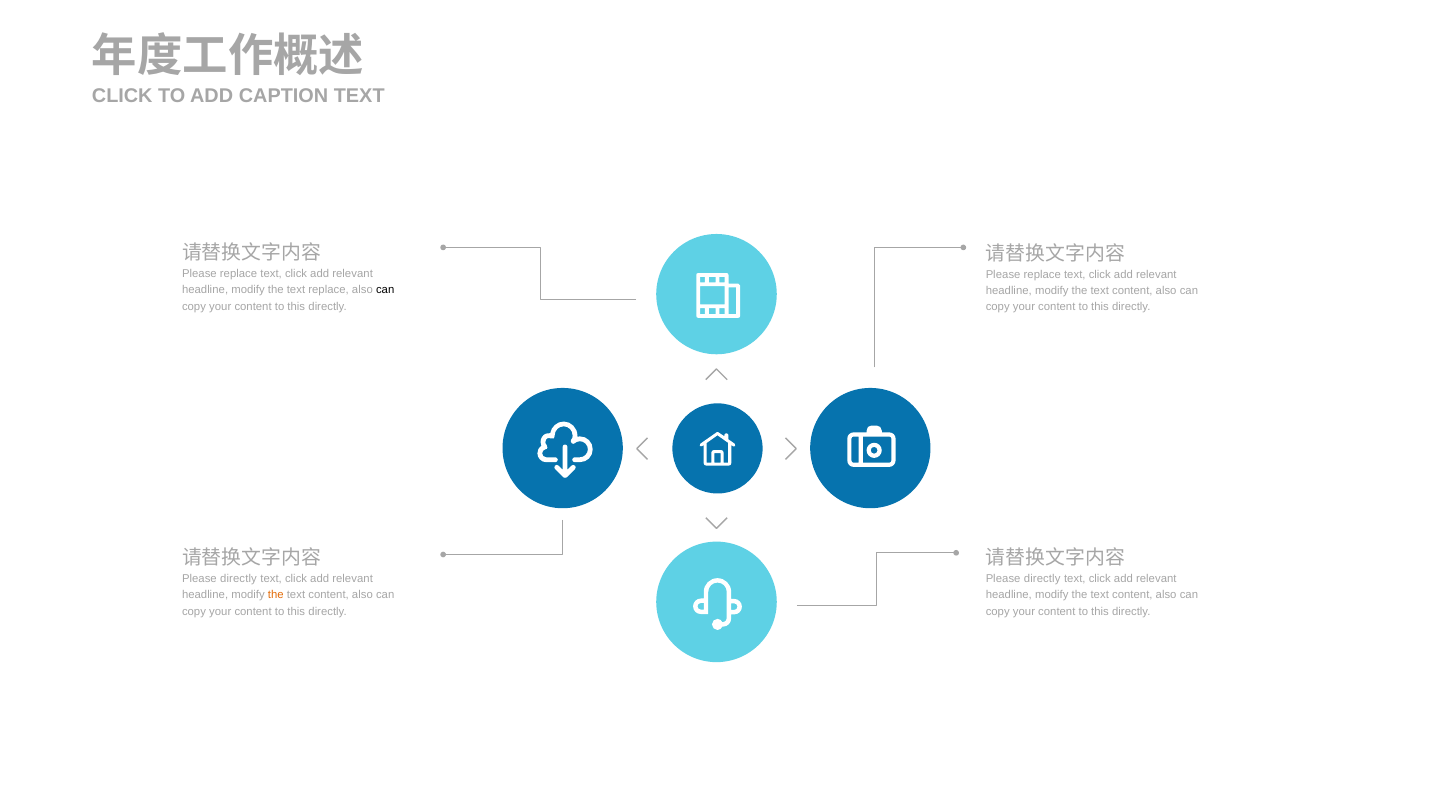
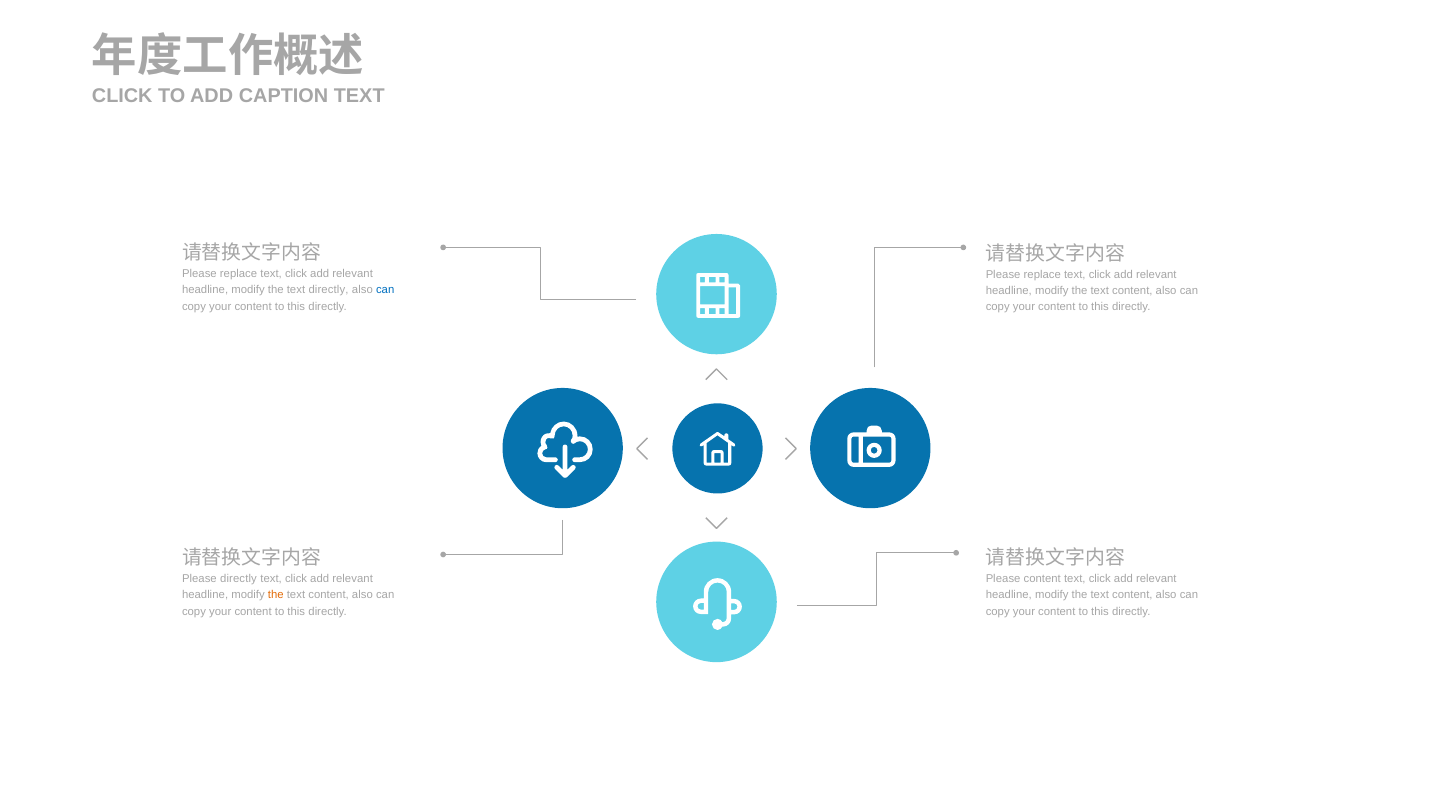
text replace: replace -> directly
can at (385, 290) colour: black -> blue
directly at (1042, 579): directly -> content
